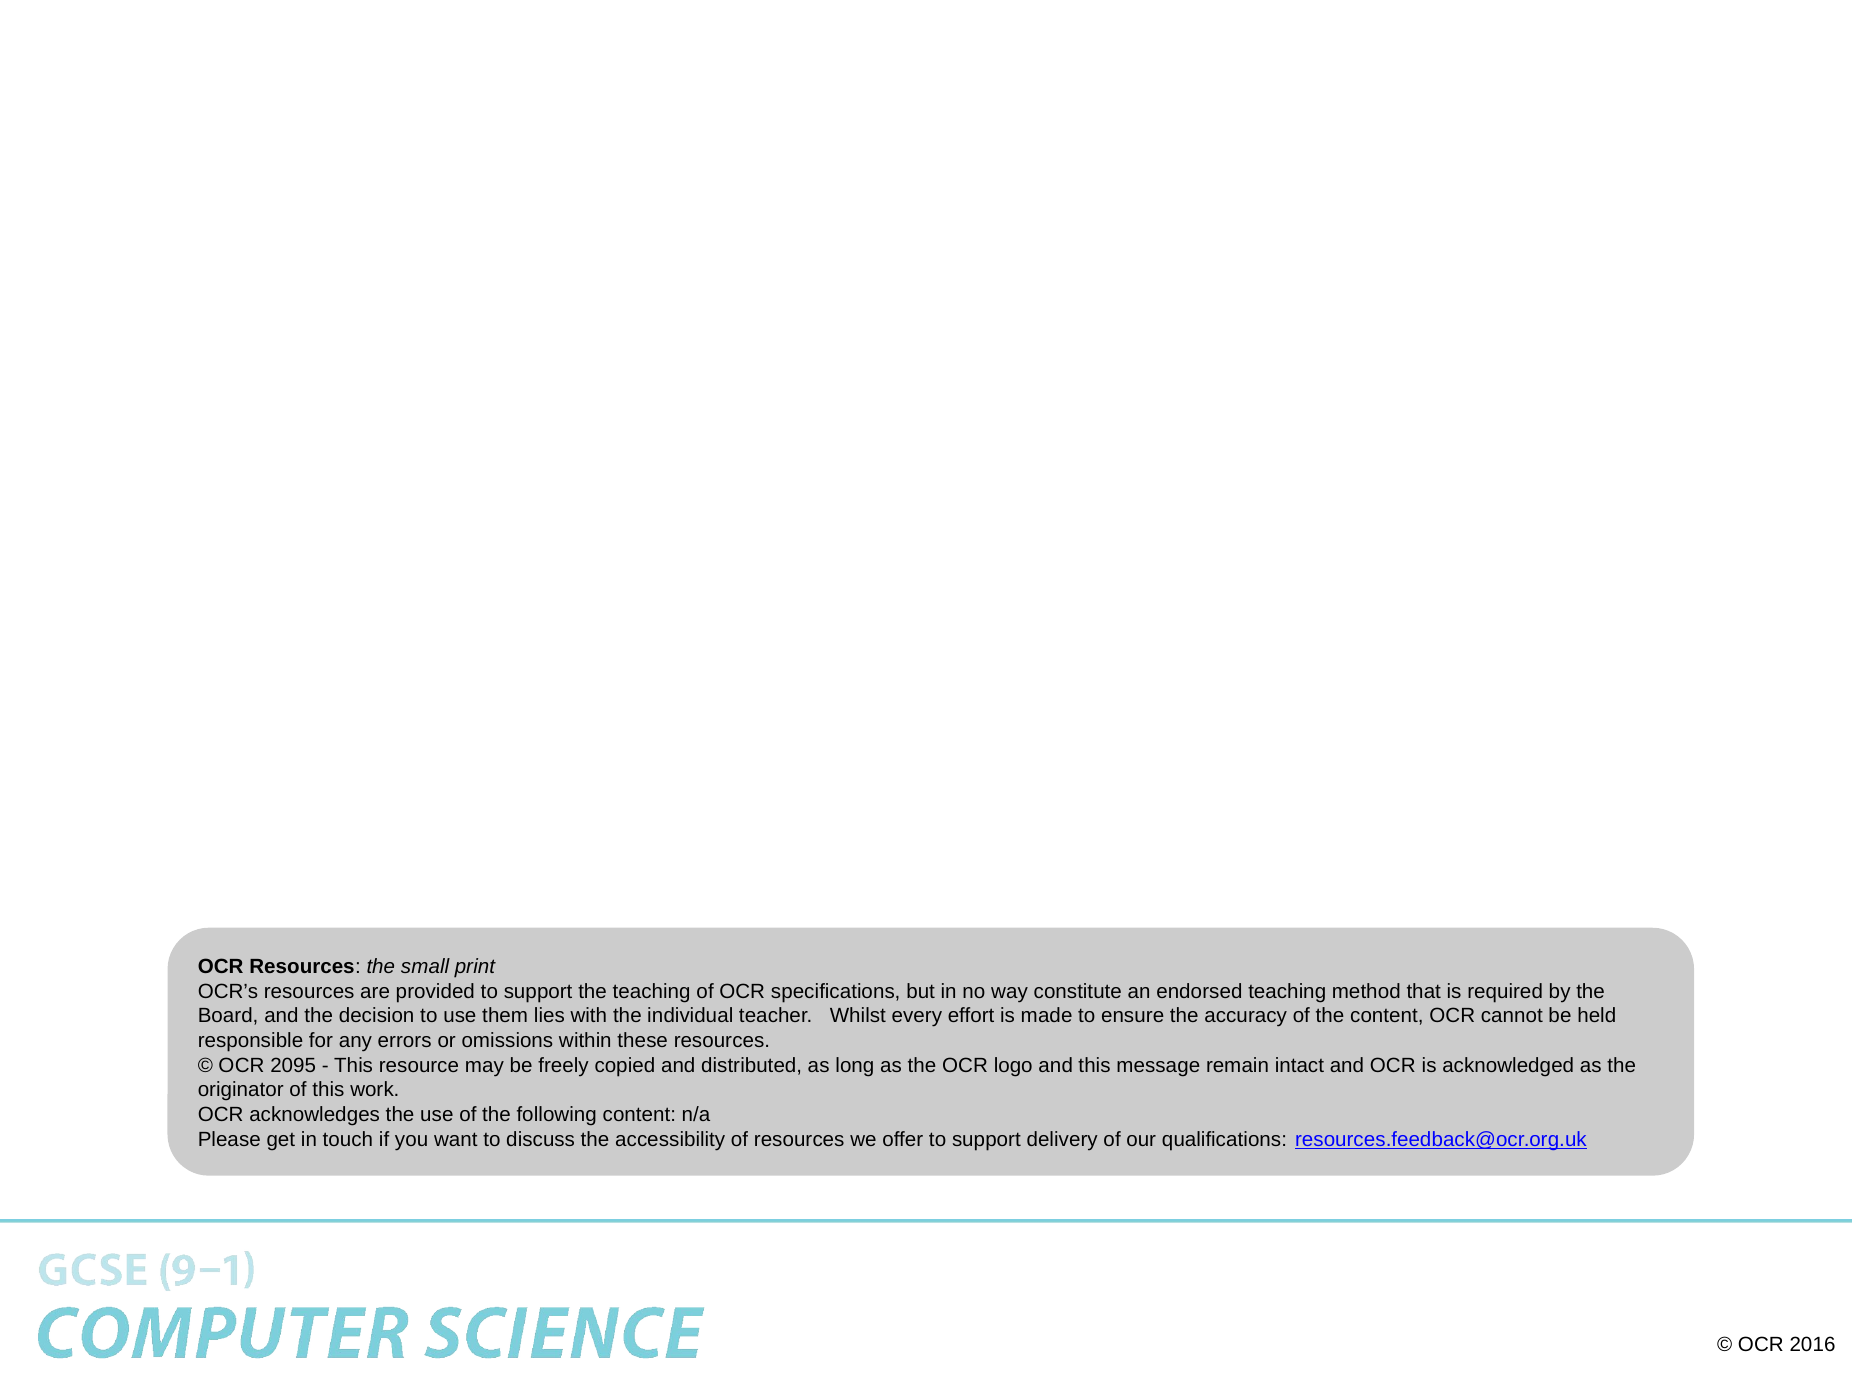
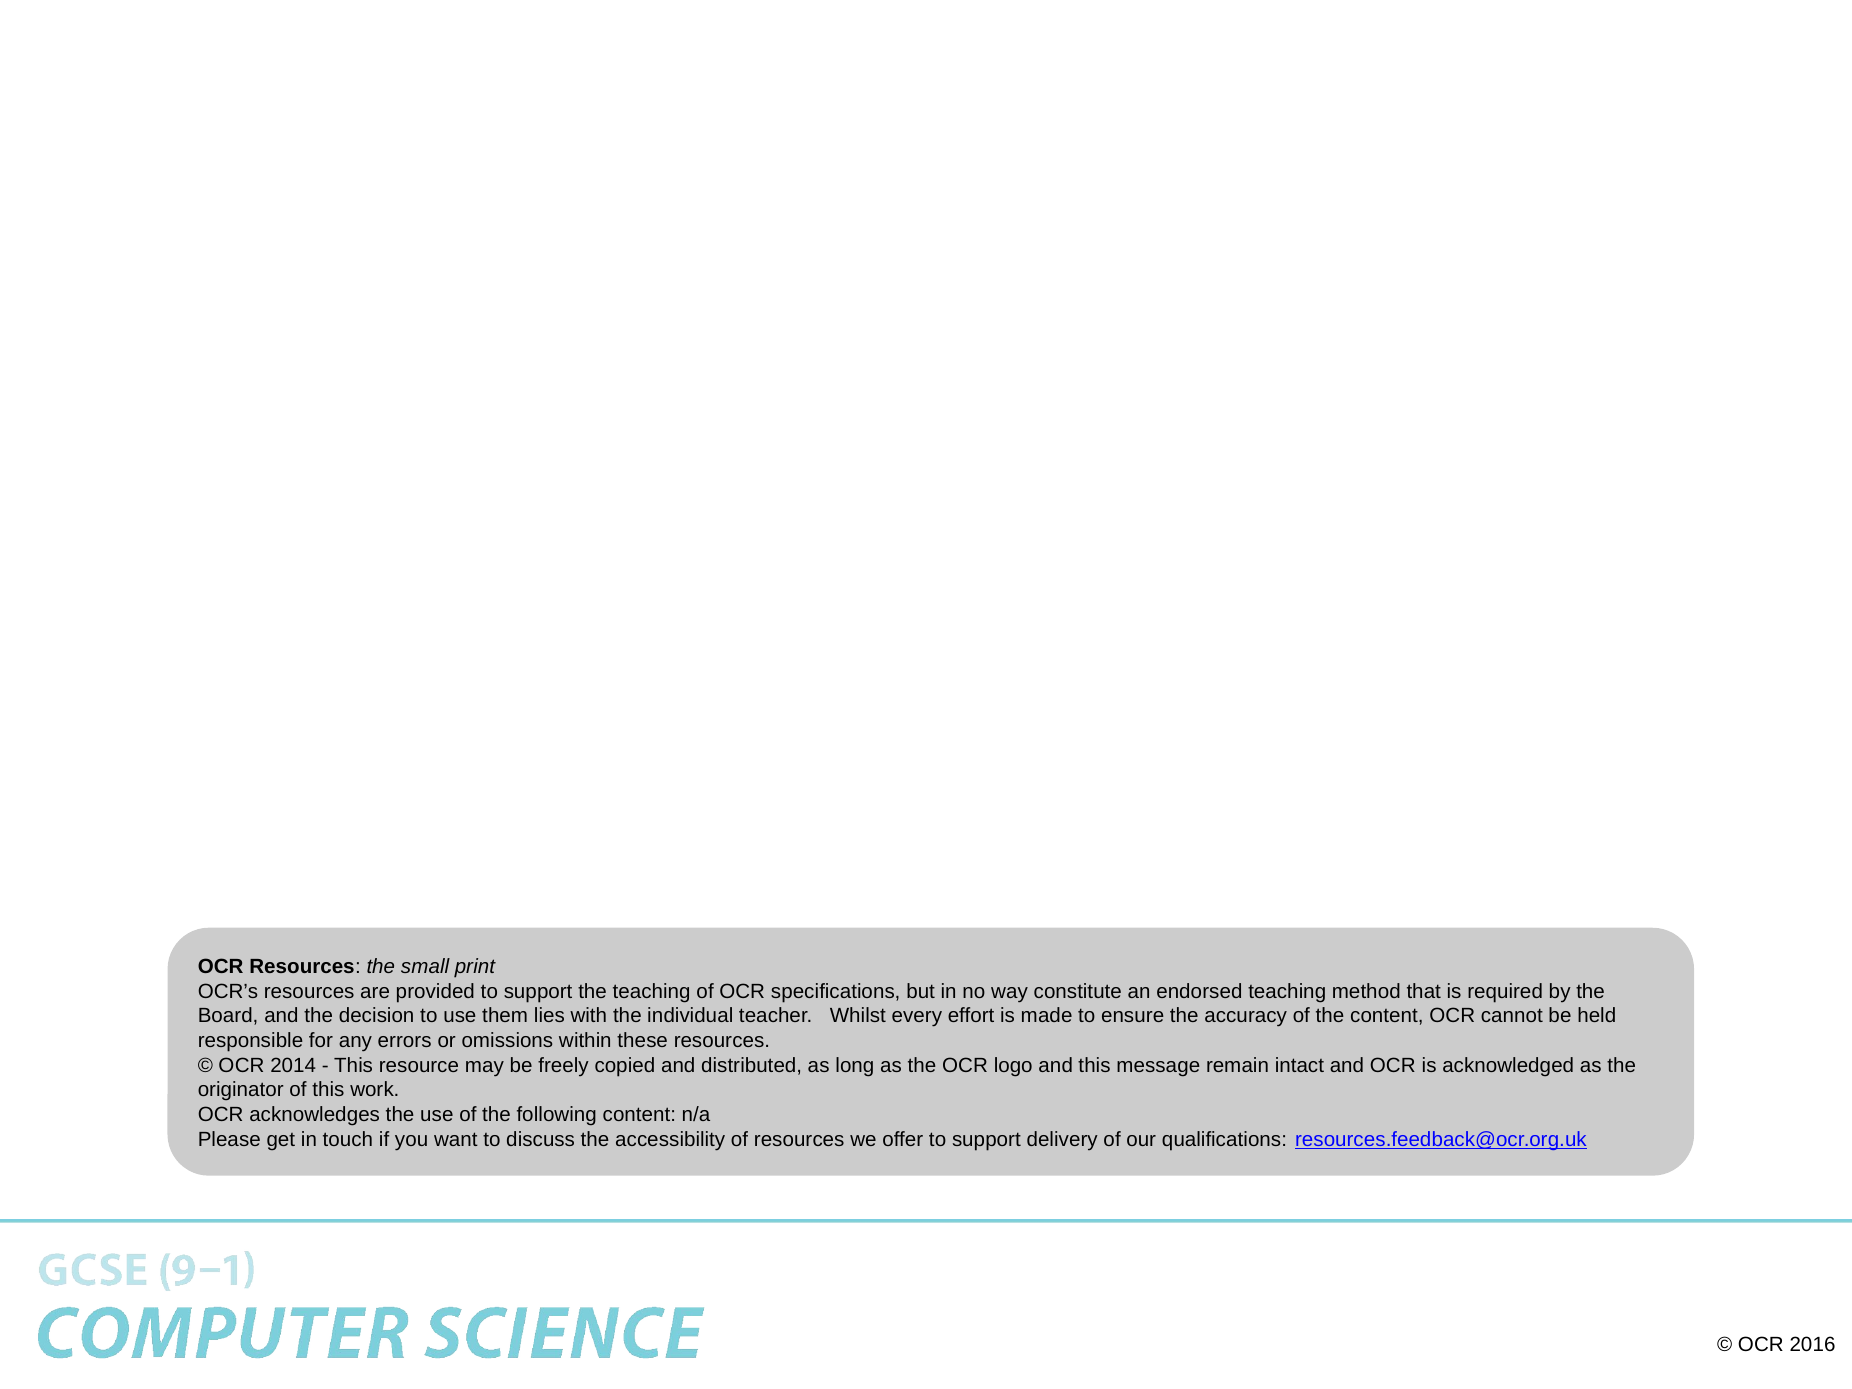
2095: 2095 -> 2014
